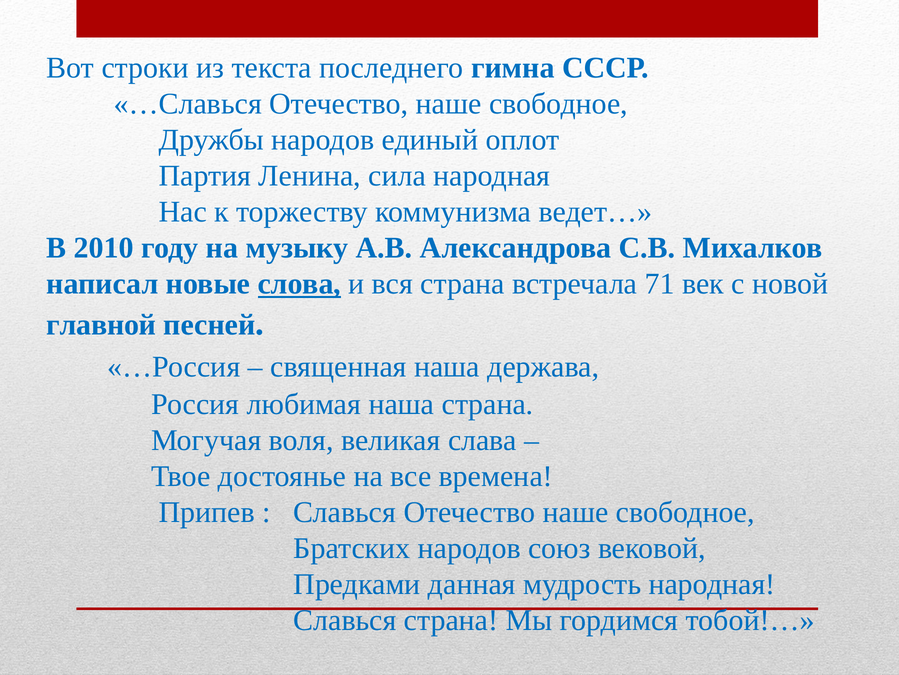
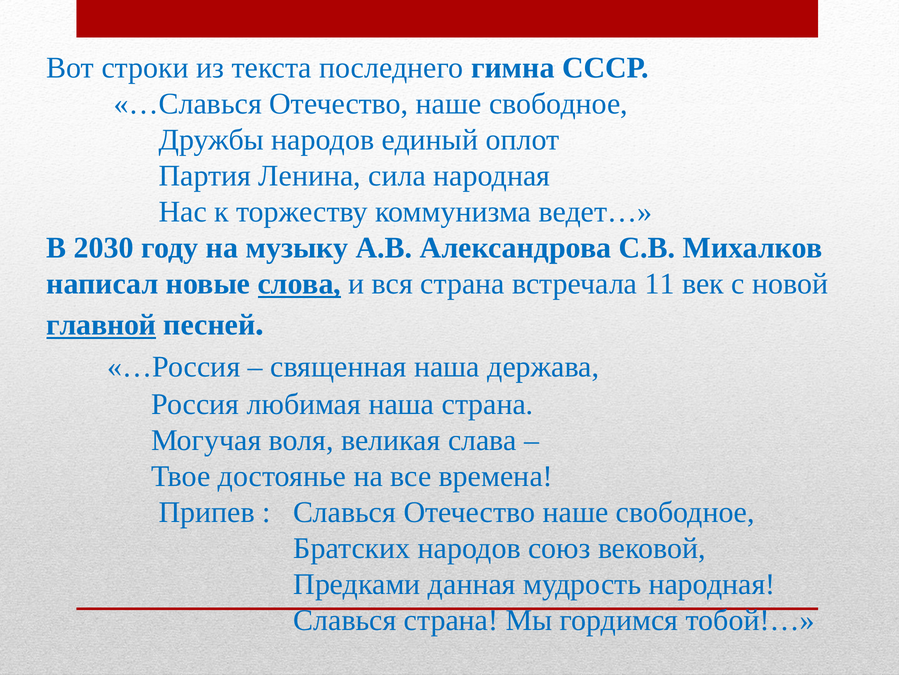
2010: 2010 -> 2030
71: 71 -> 11
главной underline: none -> present
